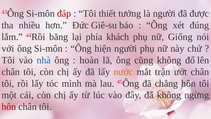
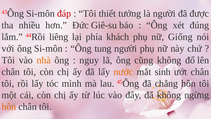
băng: băng -> liêng
hiện: hiện -> tung
nhà colour: blue -> orange
hoàn: hoàn -> nguy
trận: trận -> sinh
hôn at (9, 106) colour: red -> orange
